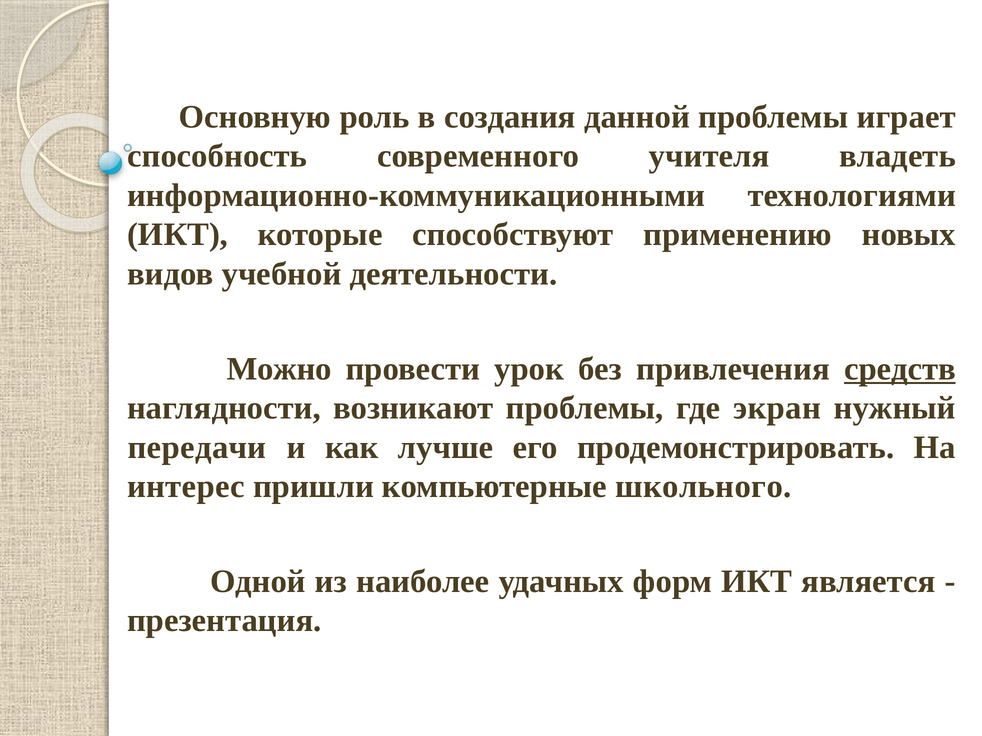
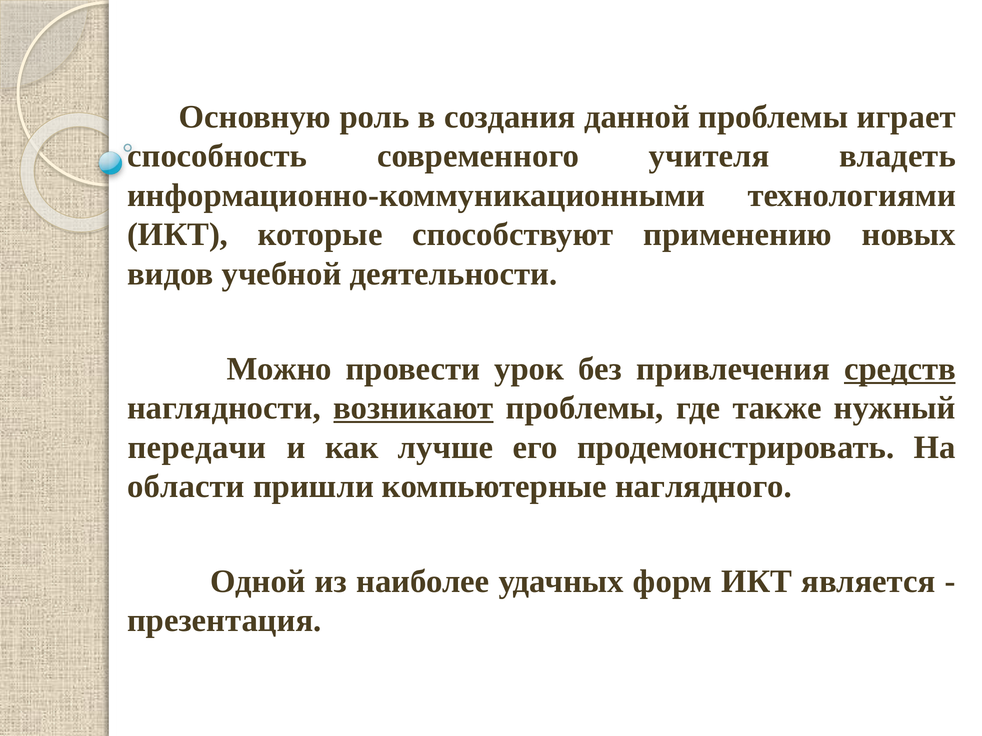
возникают underline: none -> present
экран: экран -> также
интерес: интерес -> области
школьного: школьного -> наглядного
